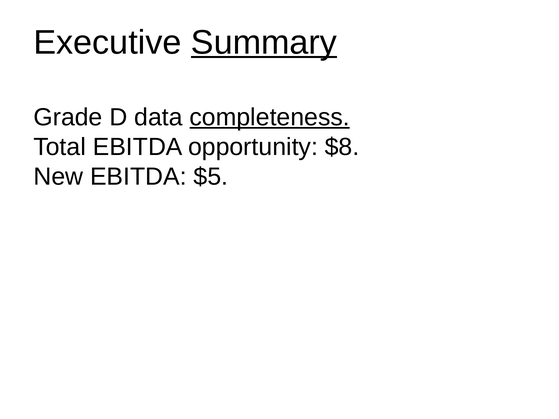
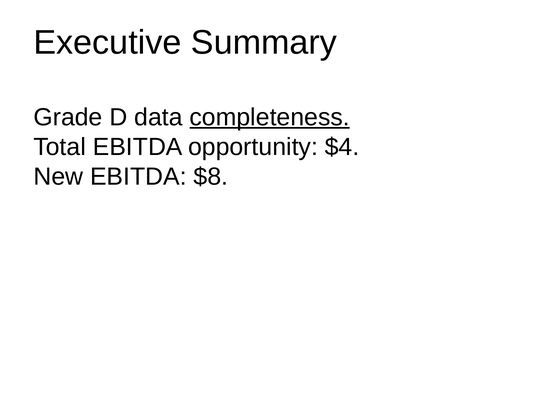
Summary underline: present -> none
$8: $8 -> $4
$5: $5 -> $8
